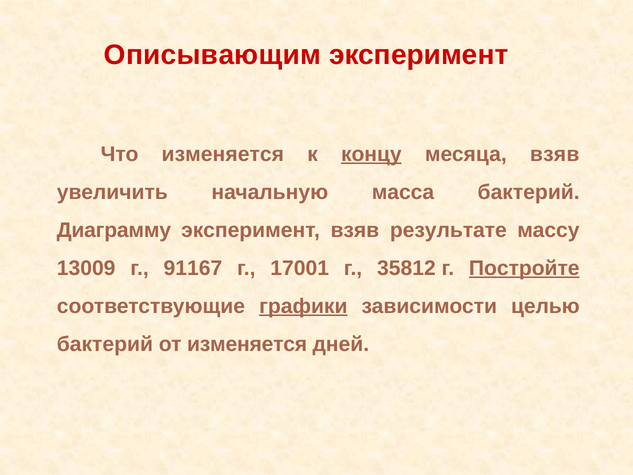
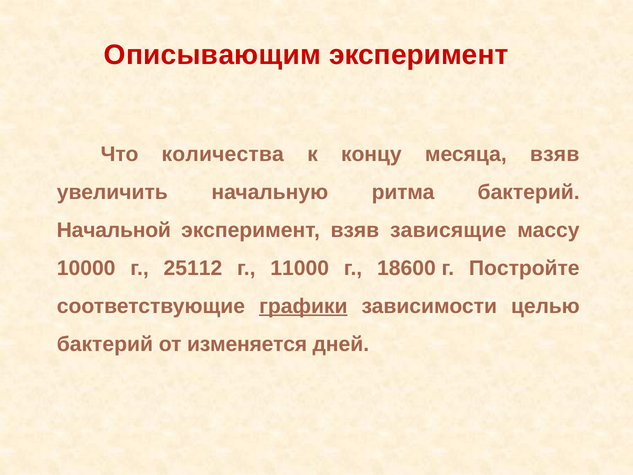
Что изменяется: изменяется -> количества
концу underline: present -> none
масса: масса -> ритма
Диаграмму: Диаграмму -> Начальной
результате: результате -> зависящие
13009: 13009 -> 10000
91167: 91167 -> 25112
17001: 17001 -> 11000
35812: 35812 -> 18600
Постройте underline: present -> none
